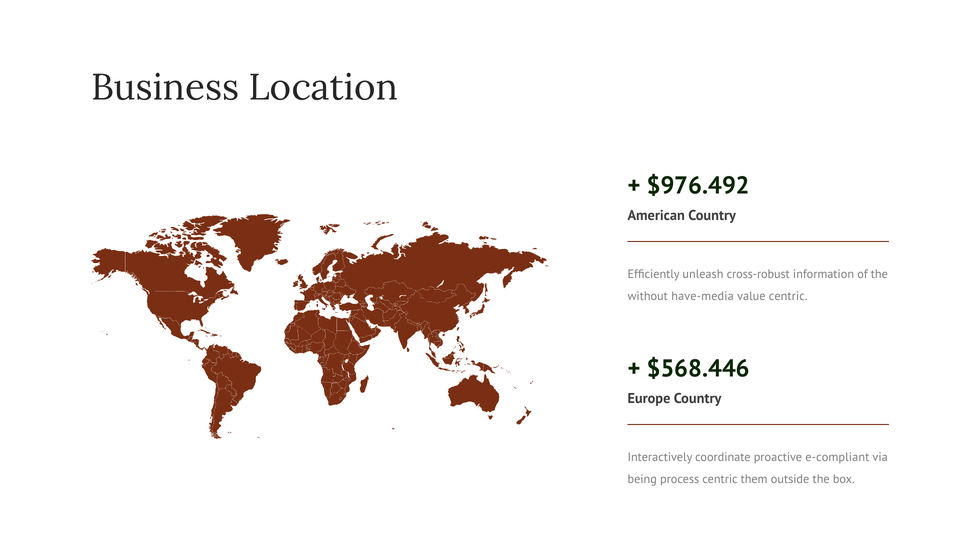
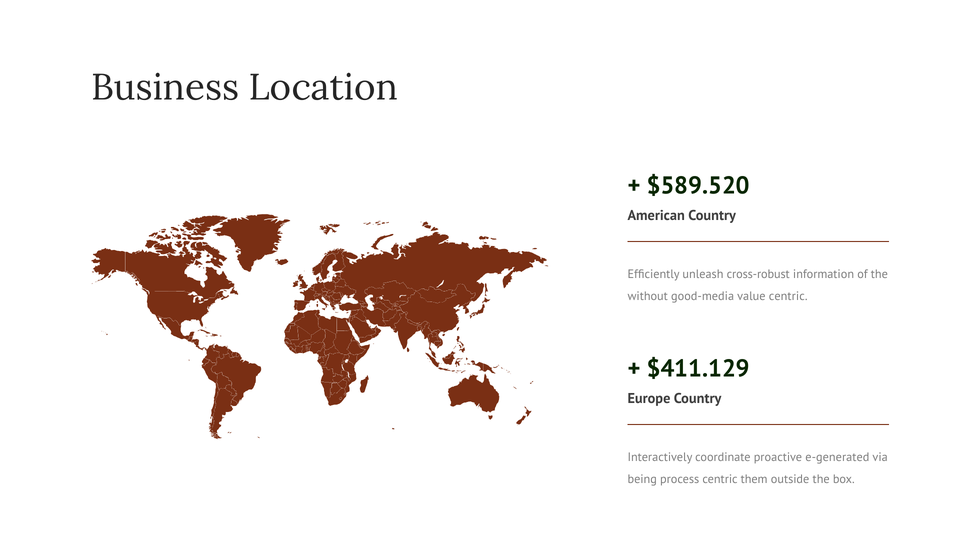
$976.492: $976.492 -> $589.520
have-media: have-media -> good-media
$568.446: $568.446 -> $411.129
e-compliant: e-compliant -> e-generated
